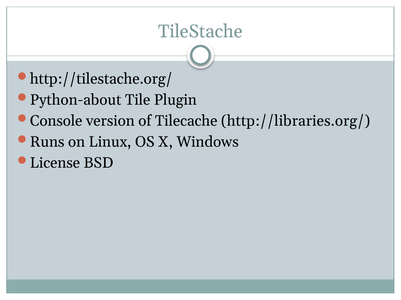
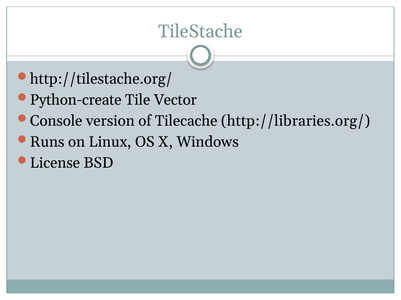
Python-about: Python-about -> Python-create
Plugin: Plugin -> Vector
